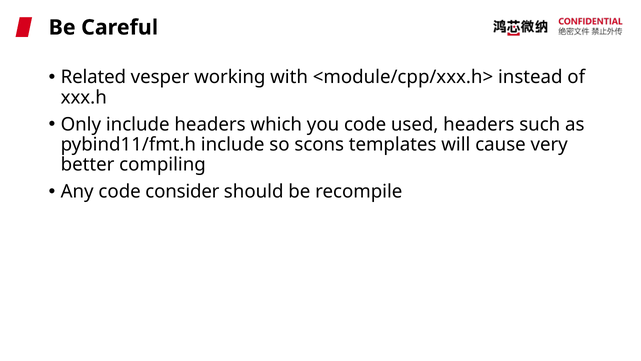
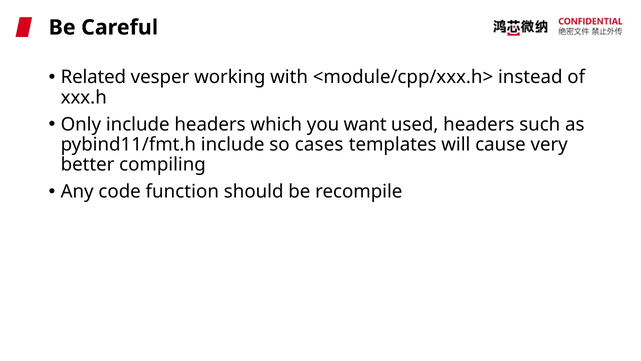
you code: code -> want
scons: scons -> cases
consider: consider -> function
